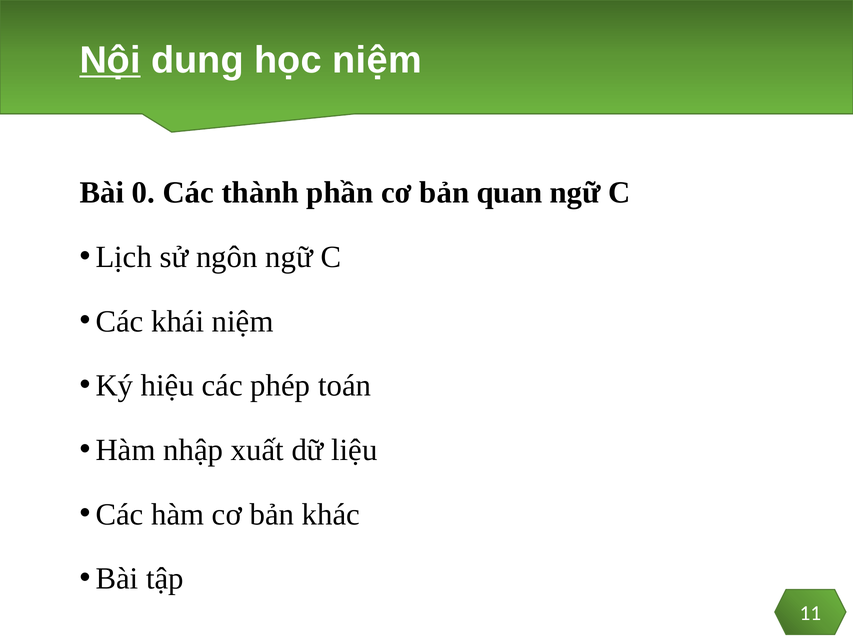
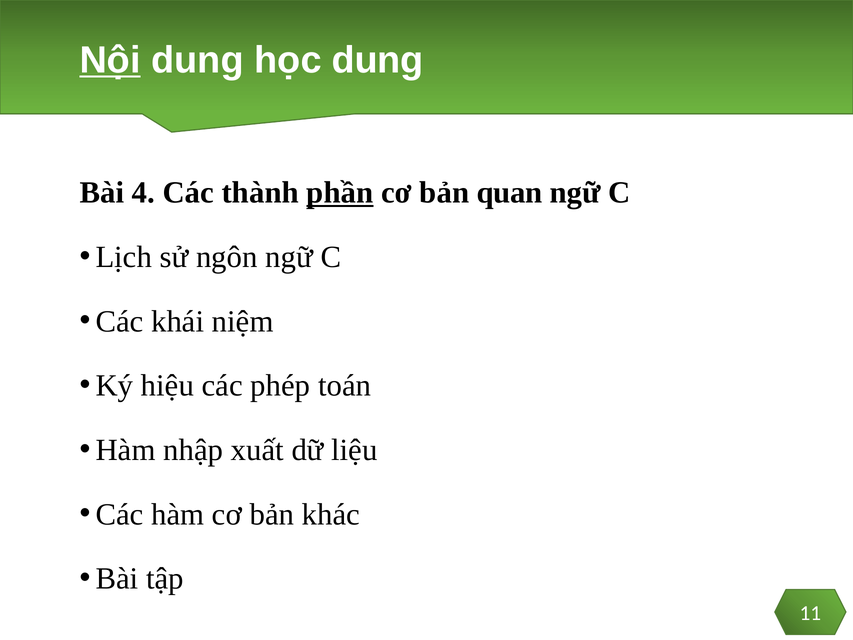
học niệm: niệm -> dung
0: 0 -> 4
phần underline: none -> present
